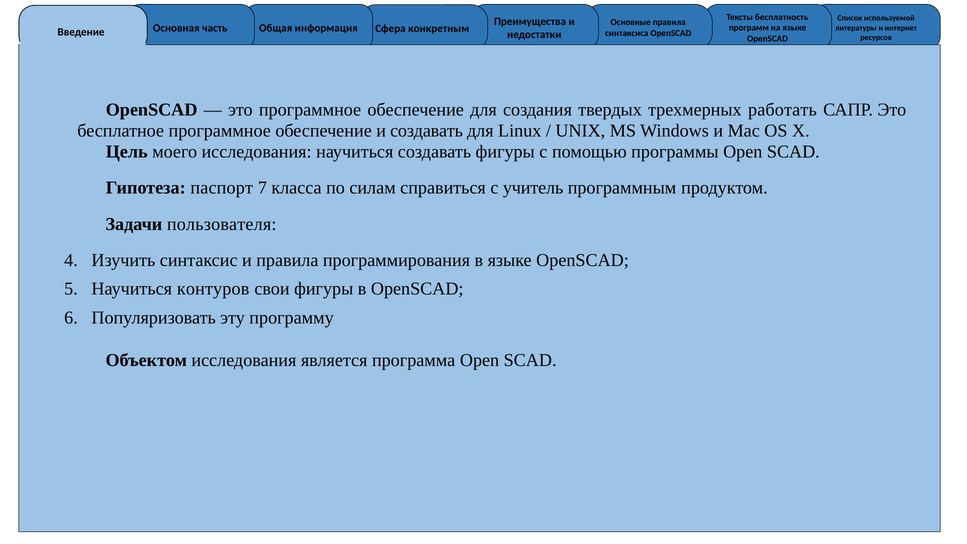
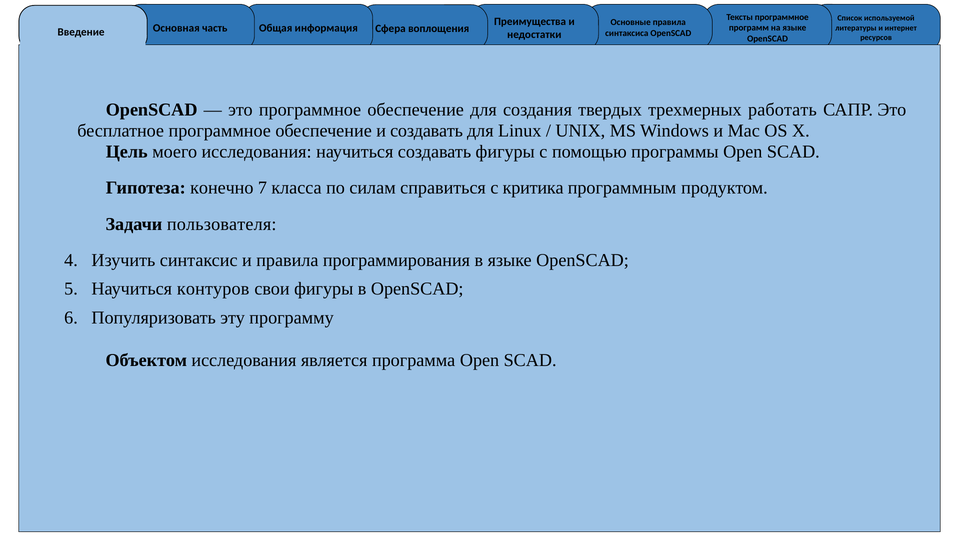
Тексты бесплатность: бесплатность -> программное
конкретным: конкретным -> воплощения
паспорт: паспорт -> конечно
учитель: учитель -> критика
